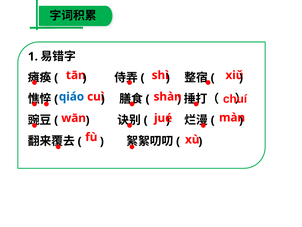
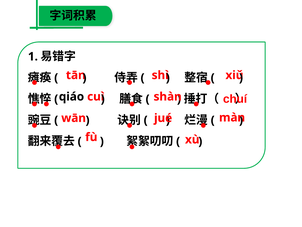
qiáo colour: blue -> black
